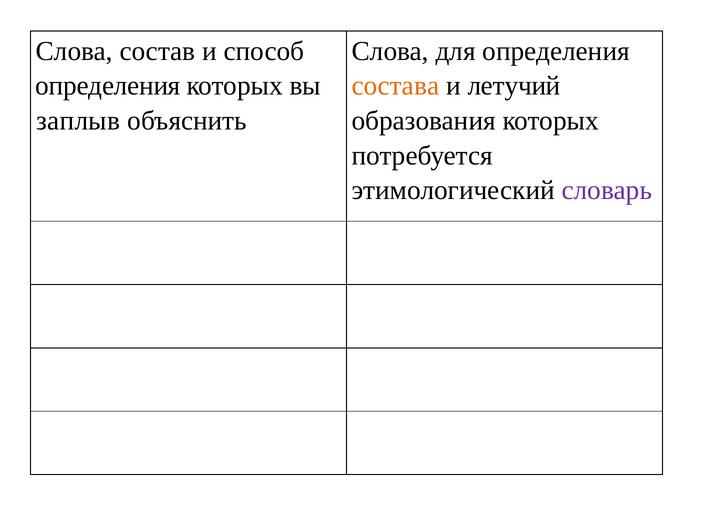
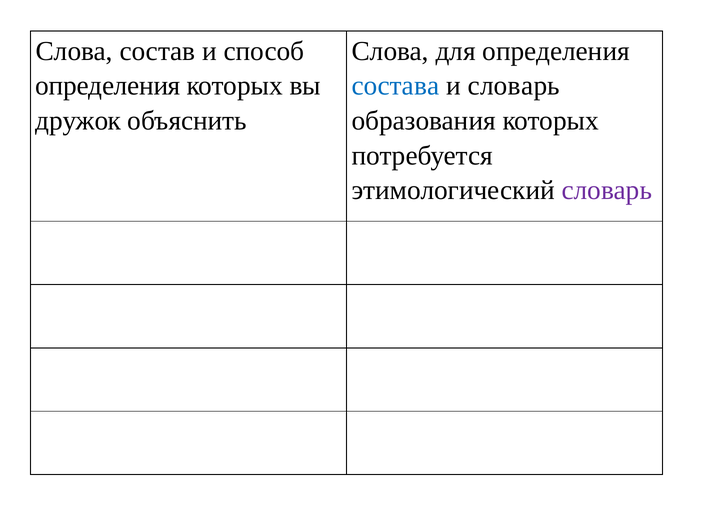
состава colour: orange -> blue
и летучий: летучий -> словарь
заплыв: заплыв -> дружок
